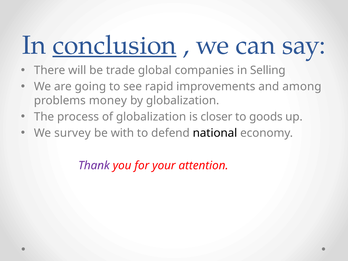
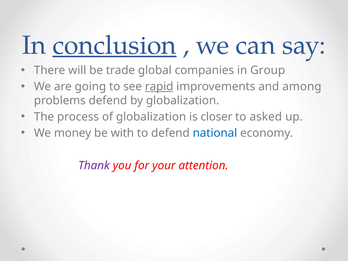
Selling: Selling -> Group
rapid underline: none -> present
problems money: money -> defend
goods: goods -> asked
survey: survey -> money
national colour: black -> blue
